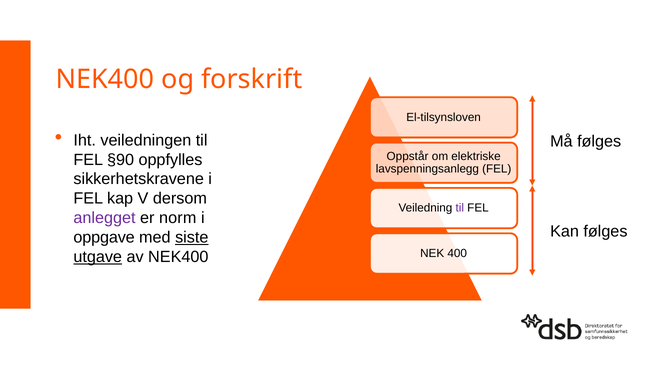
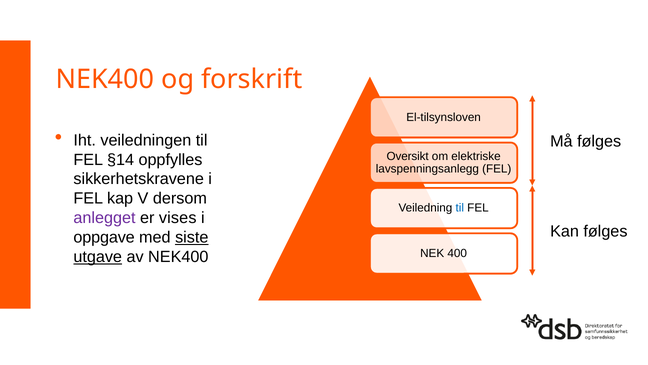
Oppstår: Oppstår -> Oversikt
§90: §90 -> §14
til at (460, 208) colour: purple -> blue
norm: norm -> vises
